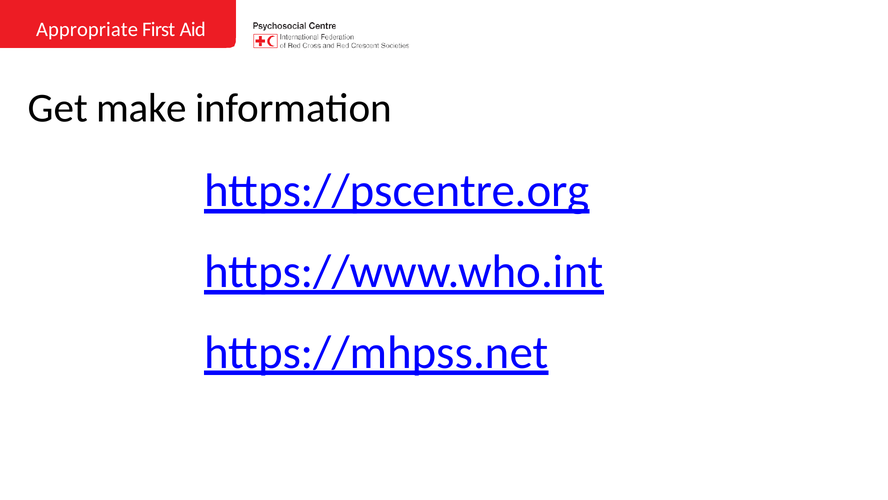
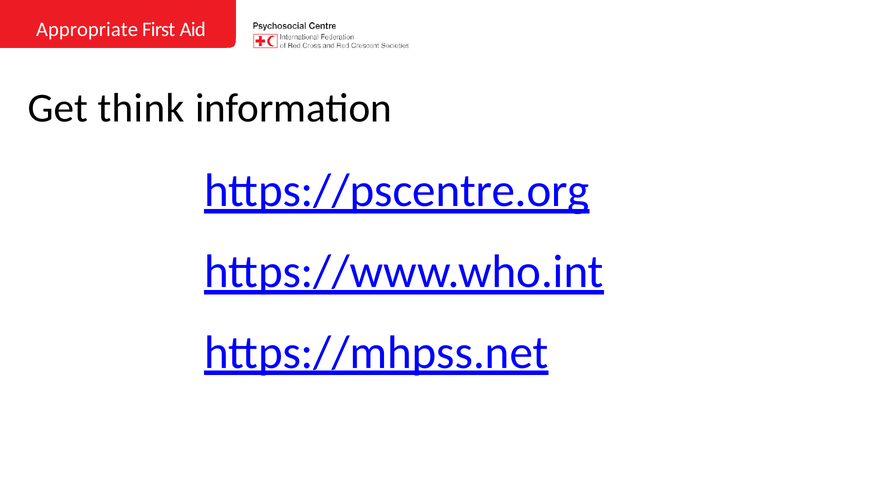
make: make -> think
